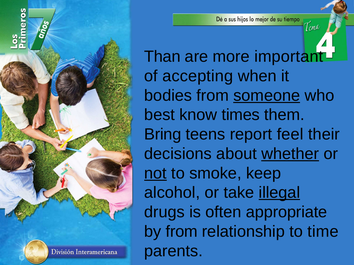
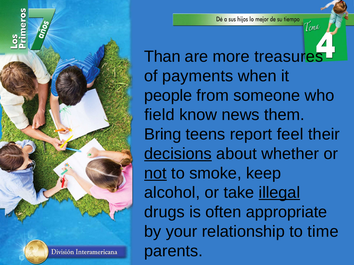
important: important -> treasures
accepting: accepting -> payments
bodies: bodies -> people
someone underline: present -> none
best: best -> field
times: times -> news
decisions underline: none -> present
whether underline: present -> none
by from: from -> your
